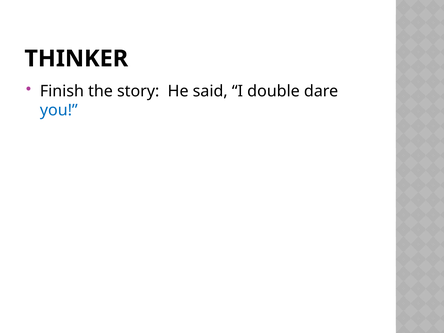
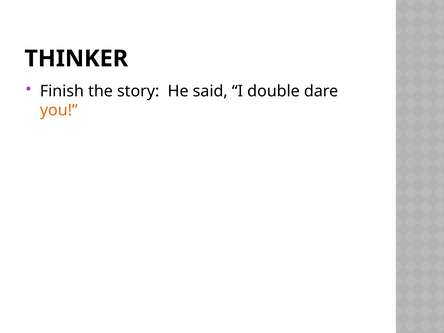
you colour: blue -> orange
